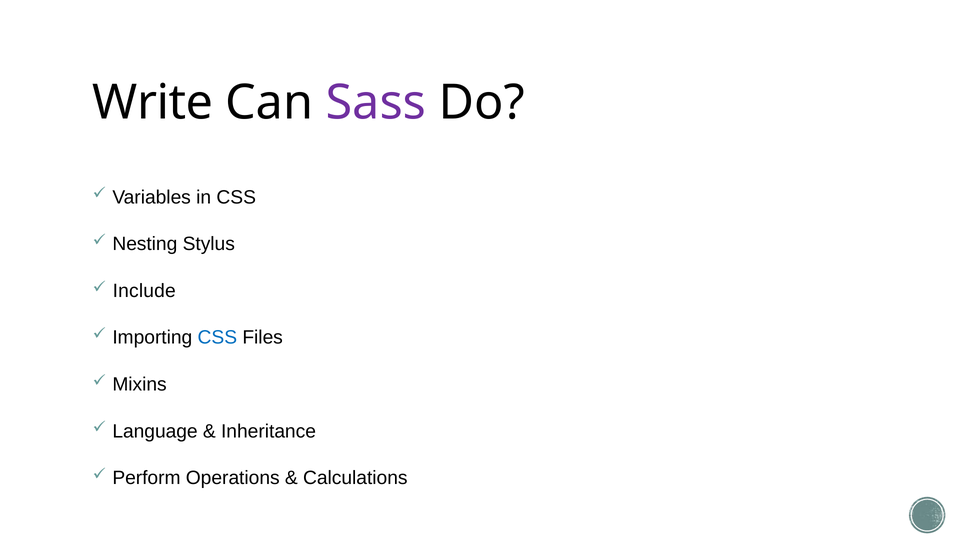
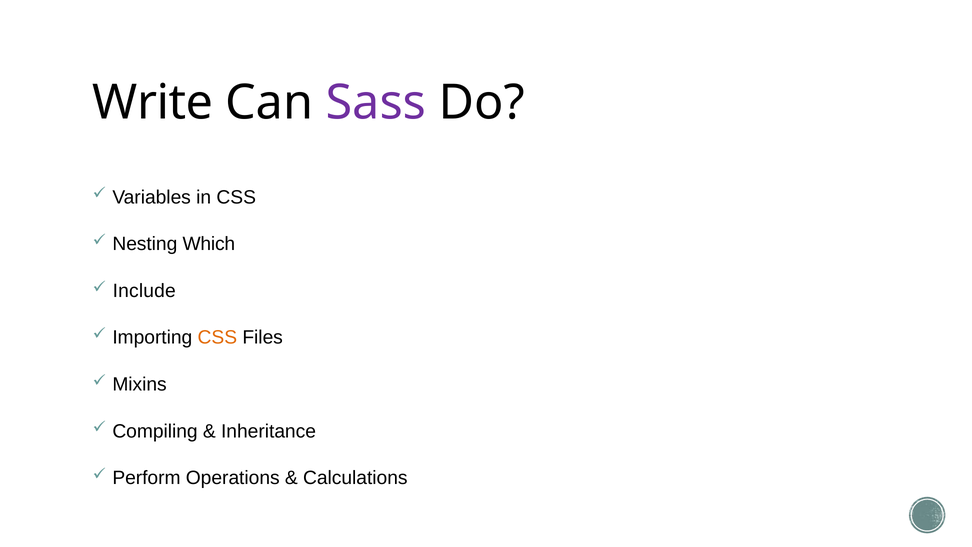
Stylus: Stylus -> Which
CSS at (217, 337) colour: blue -> orange
Language: Language -> Compiling
